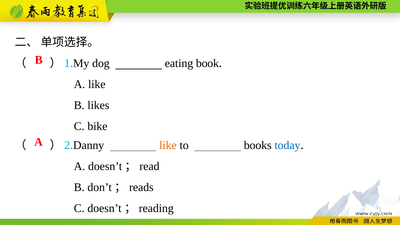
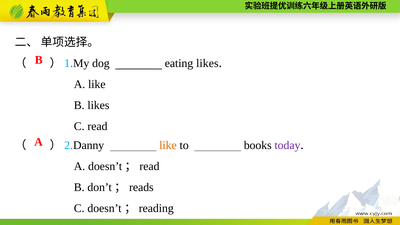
eating book: book -> likes
C bike: bike -> read
today colour: blue -> purple
